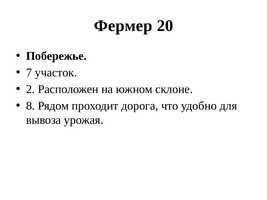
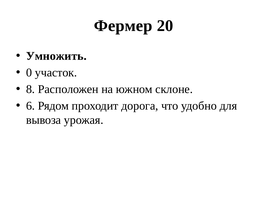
Побережье: Побережье -> Умножить
7: 7 -> 0
2: 2 -> 8
8: 8 -> 6
